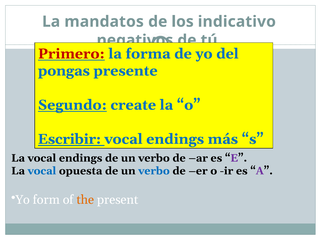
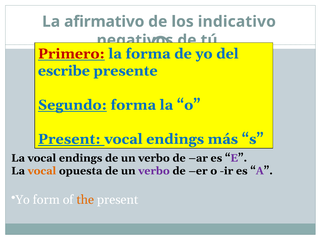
mandatos: mandatos -> afirmativo
pongas: pongas -> escribe
Segundo create: create -> forma
Escribir at (69, 140): Escribir -> Present
vocal at (42, 171) colour: blue -> orange
verbo at (154, 171) colour: blue -> purple
